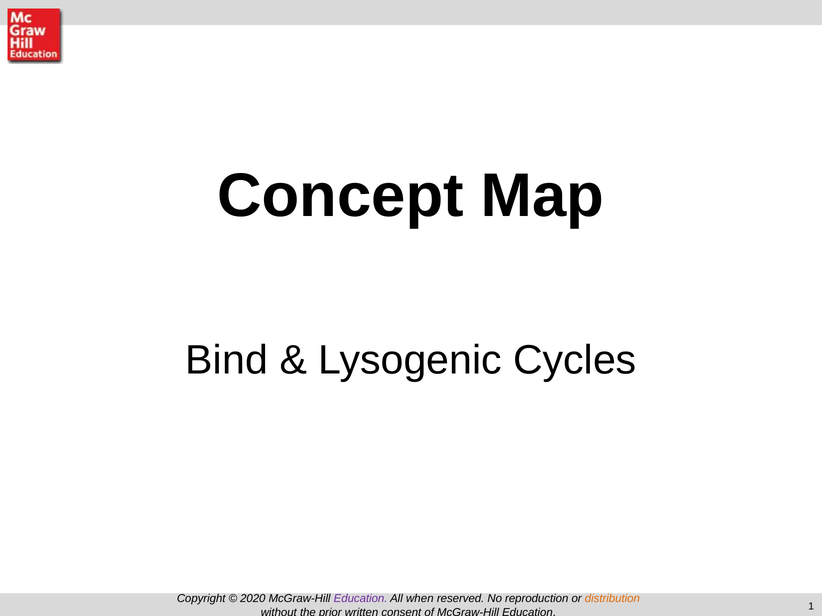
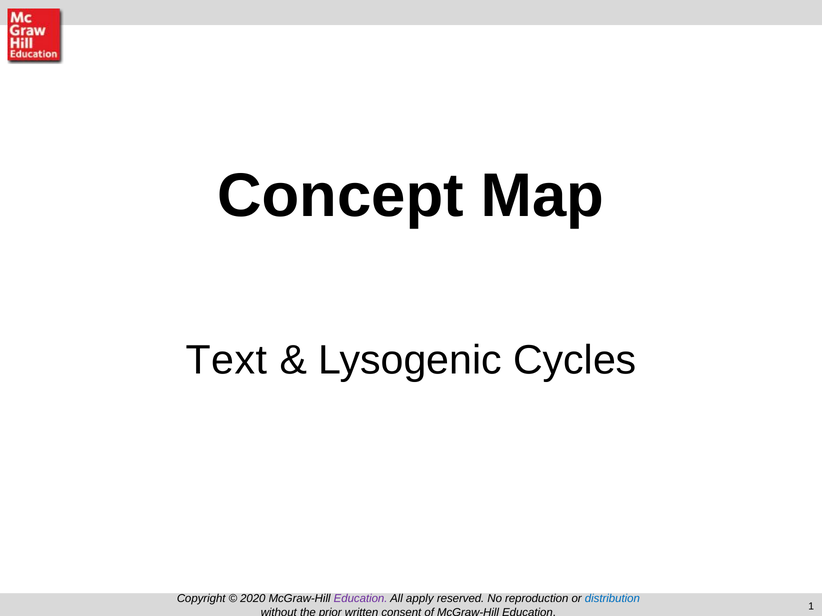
Bind: Bind -> Text
when: when -> apply
distribution colour: orange -> blue
